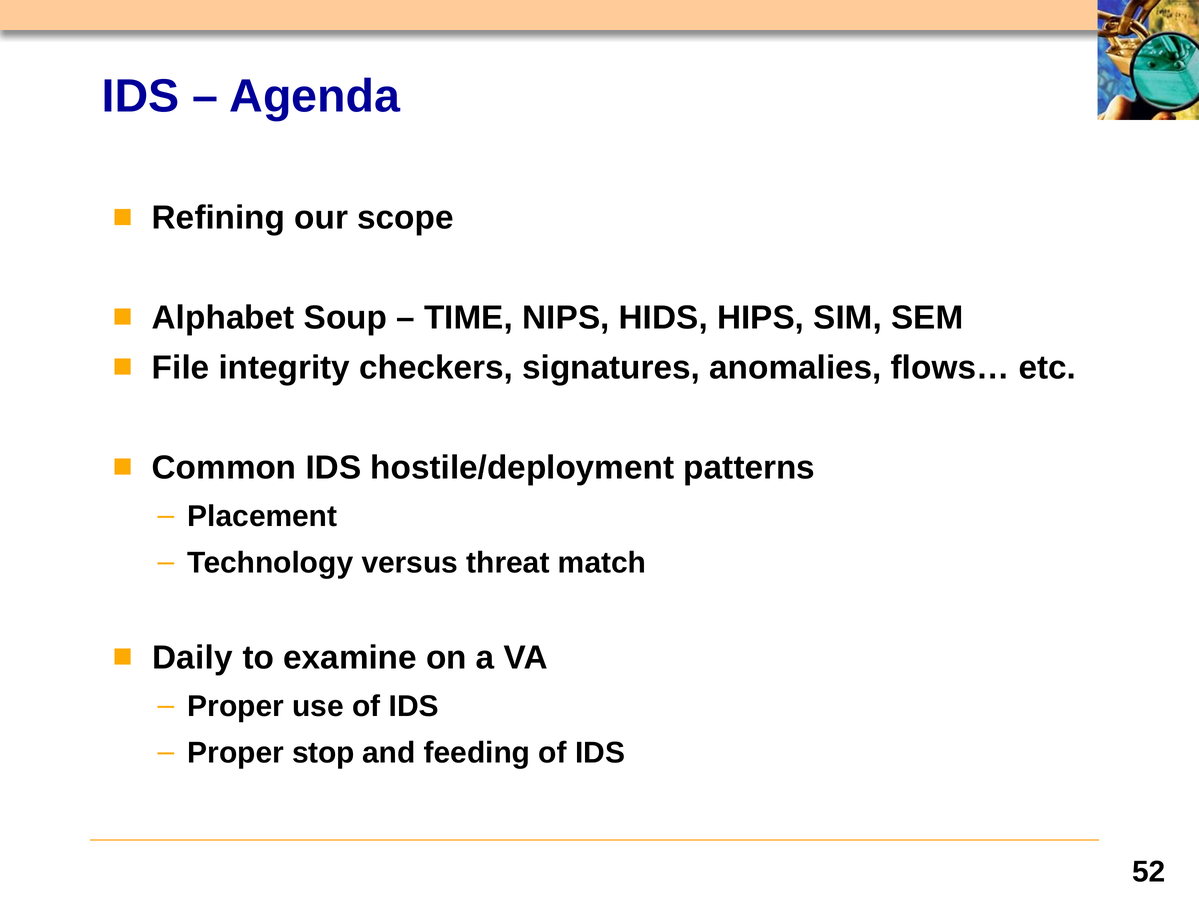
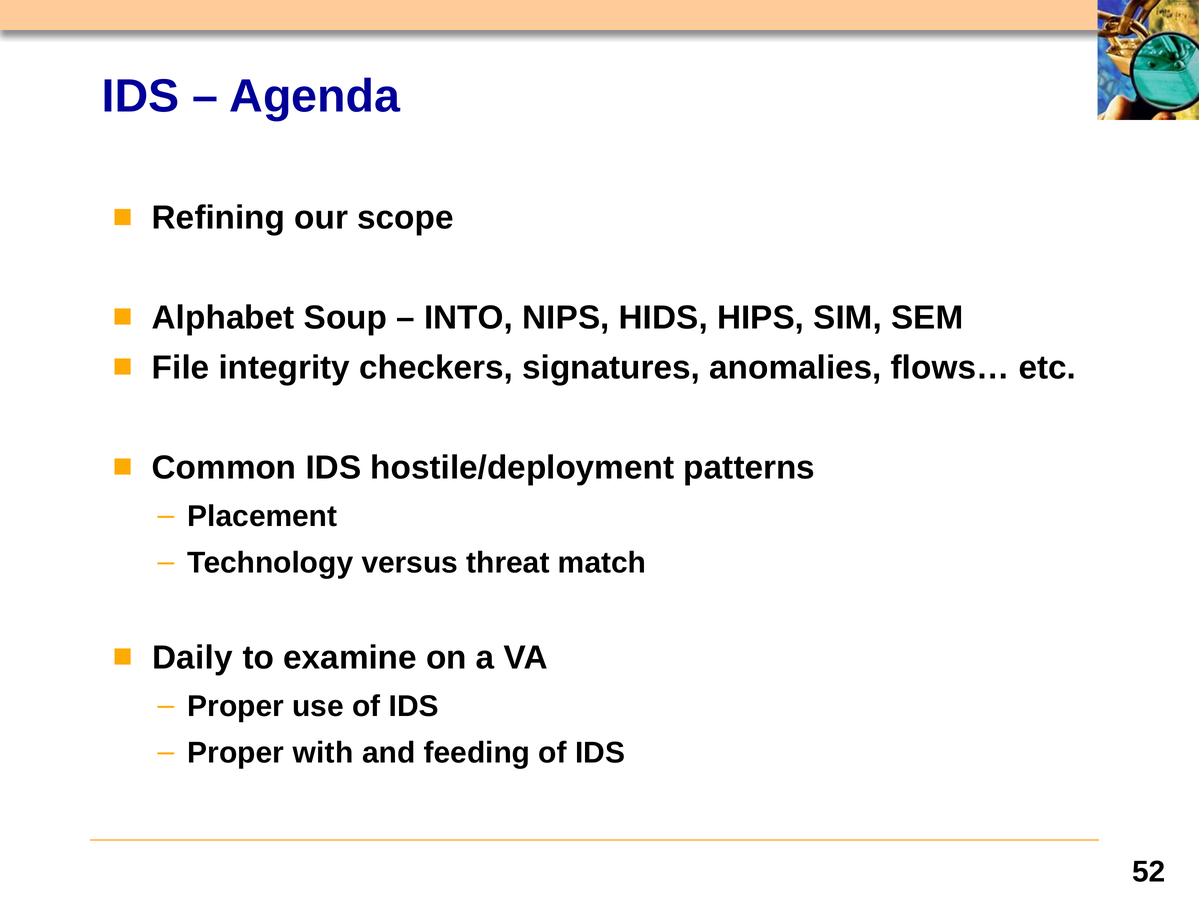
TIME: TIME -> INTO
stop: stop -> with
